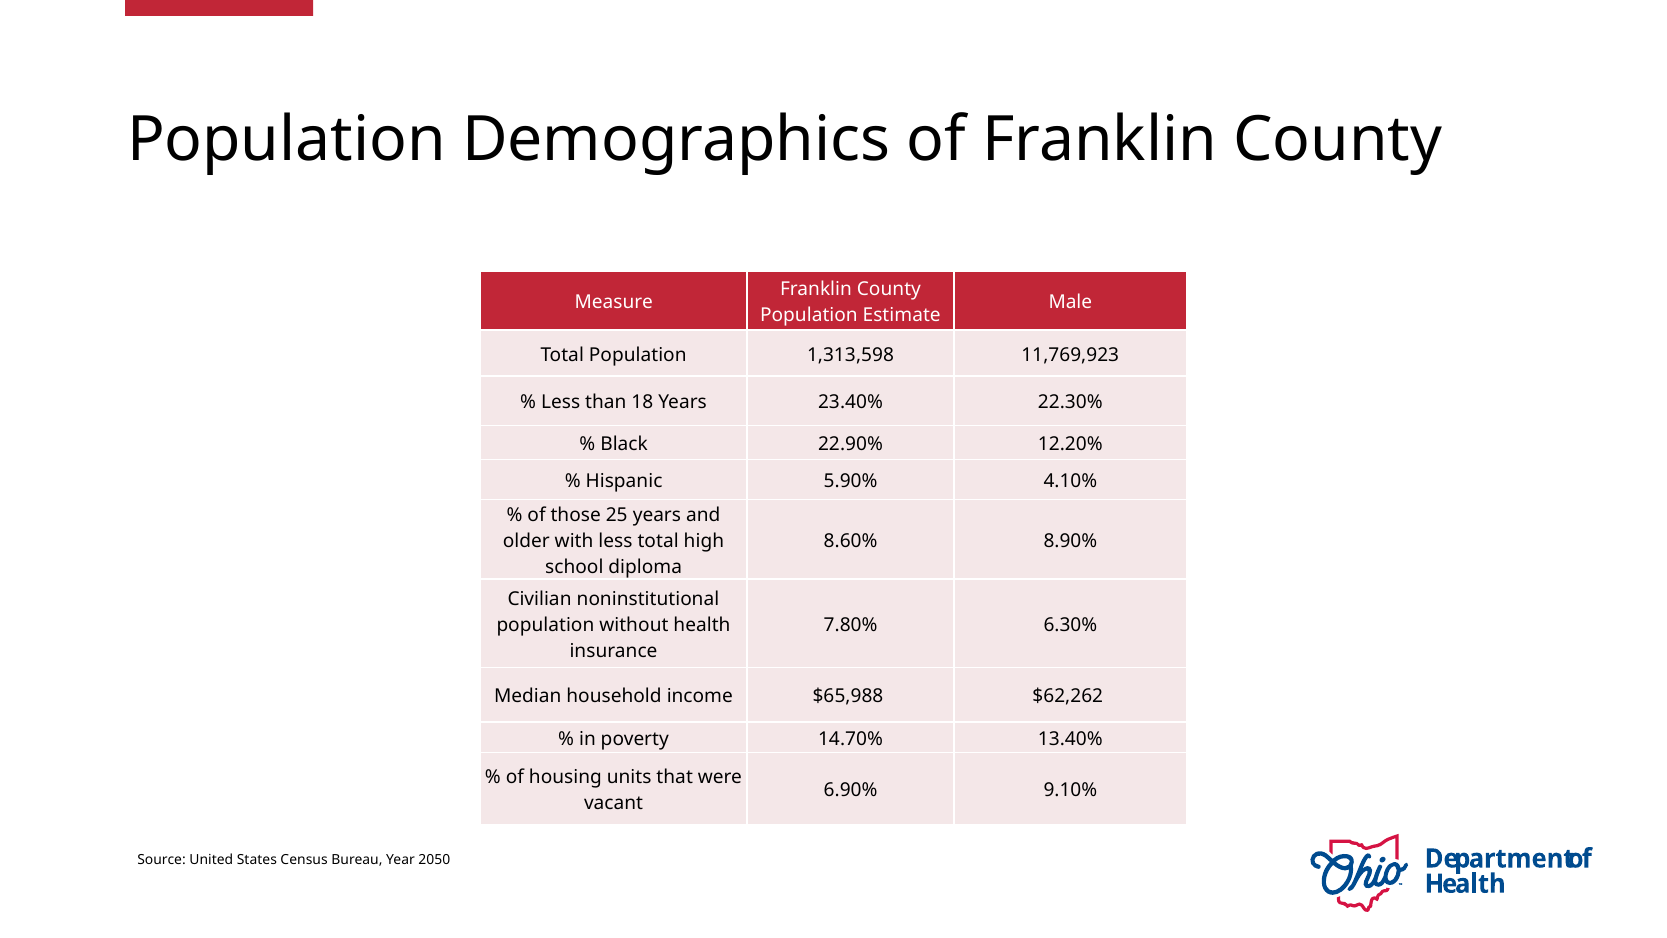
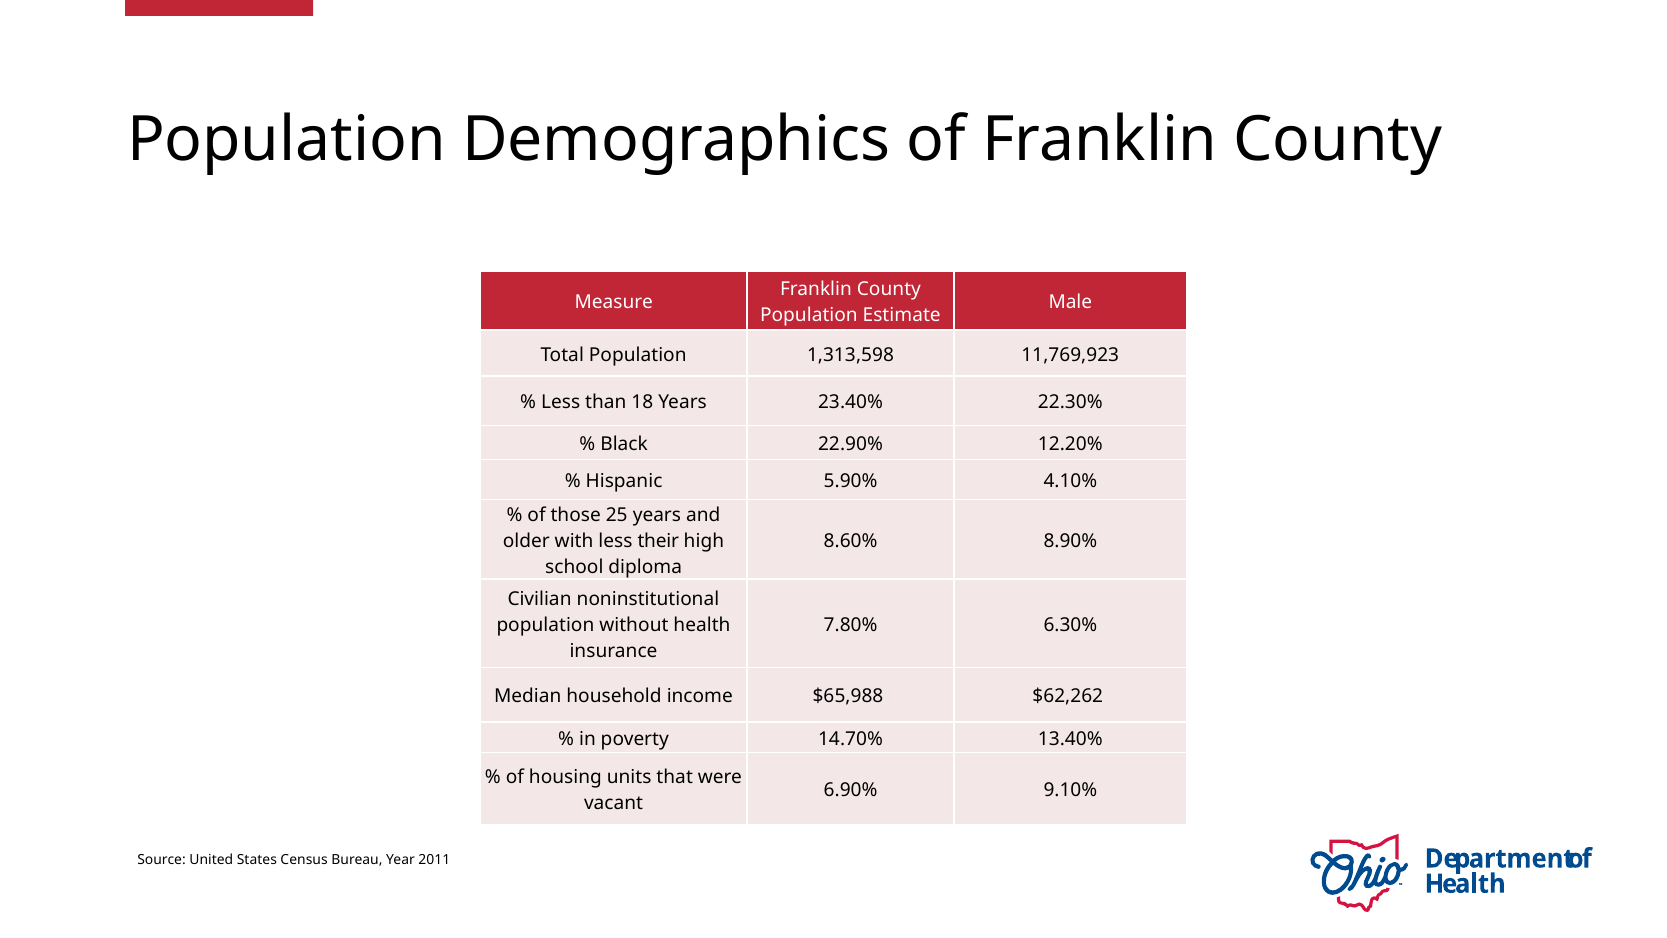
less total: total -> their
2050: 2050 -> 2011
